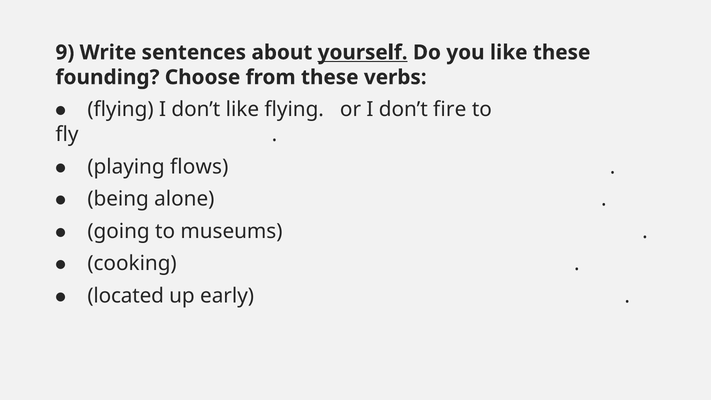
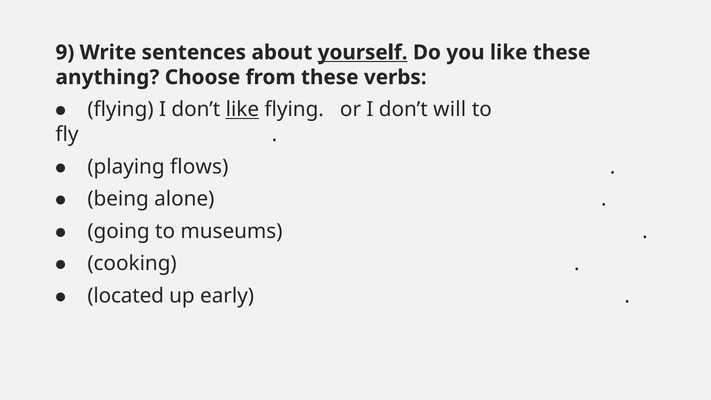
founding: founding -> anything
like at (242, 110) underline: none -> present
fire: fire -> will
